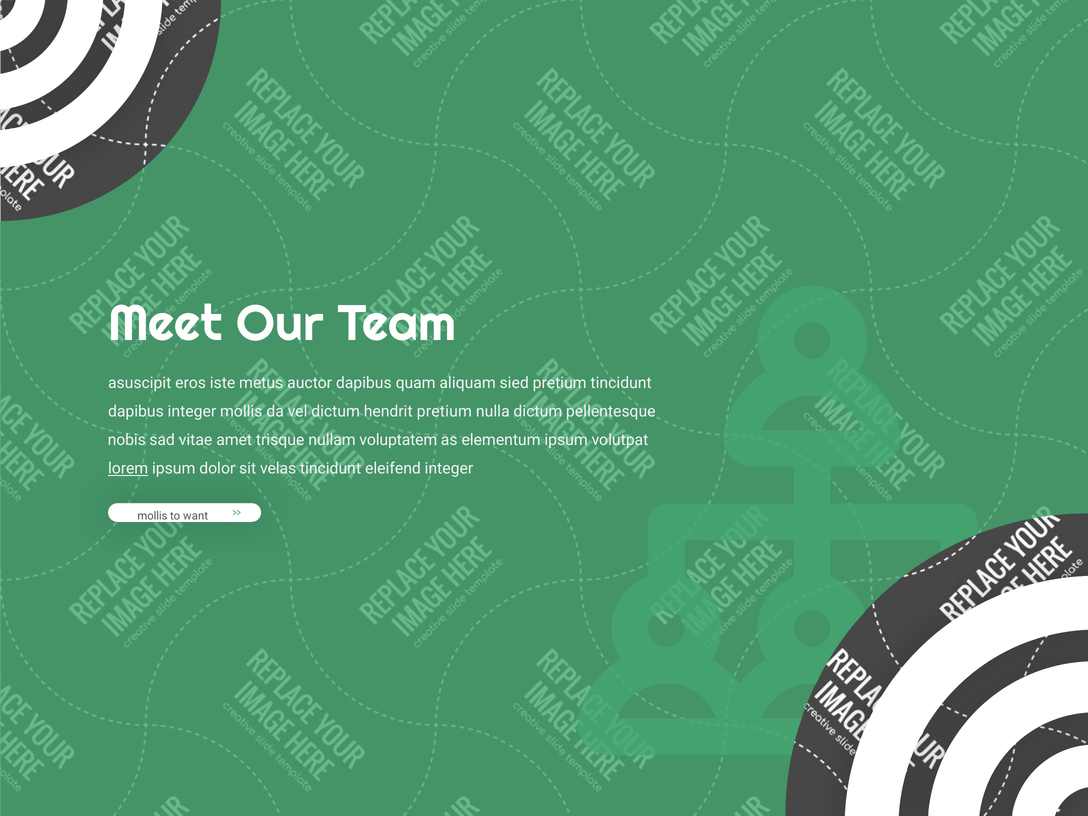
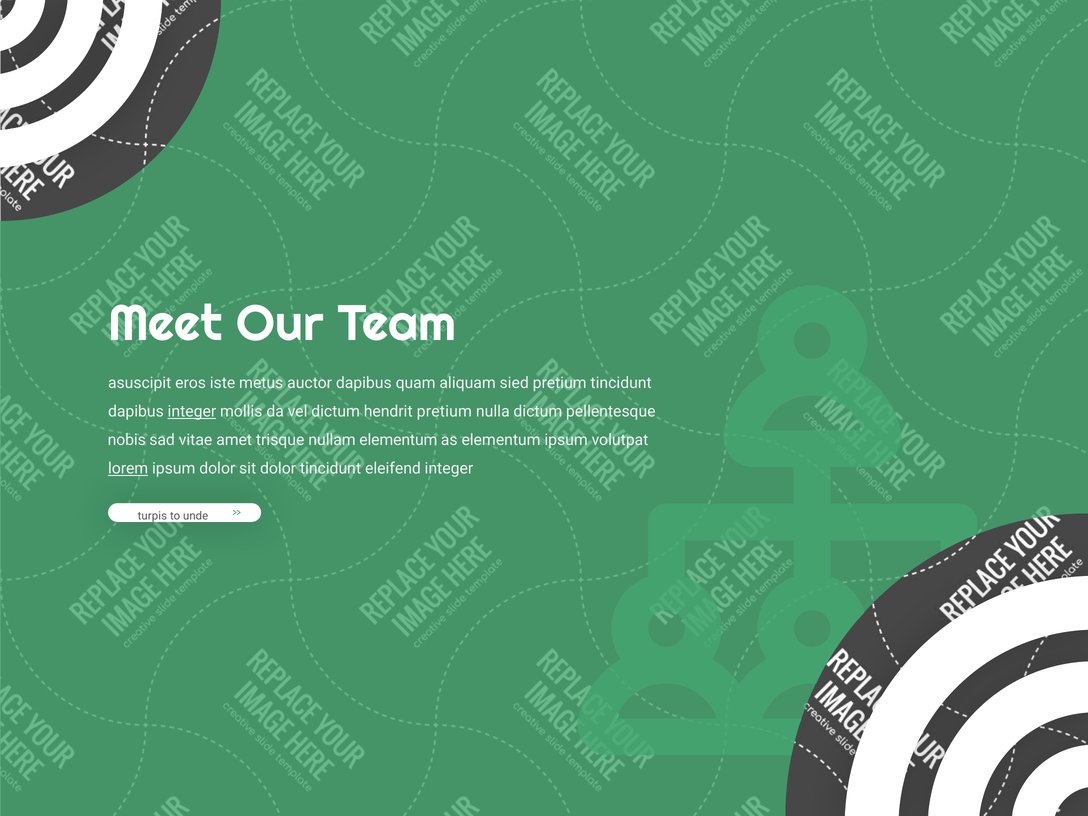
integer at (192, 411) underline: none -> present
nullam voluptatem: voluptatem -> elementum
sit velas: velas -> dolor
mollis at (152, 516): mollis -> turpis
want: want -> unde
